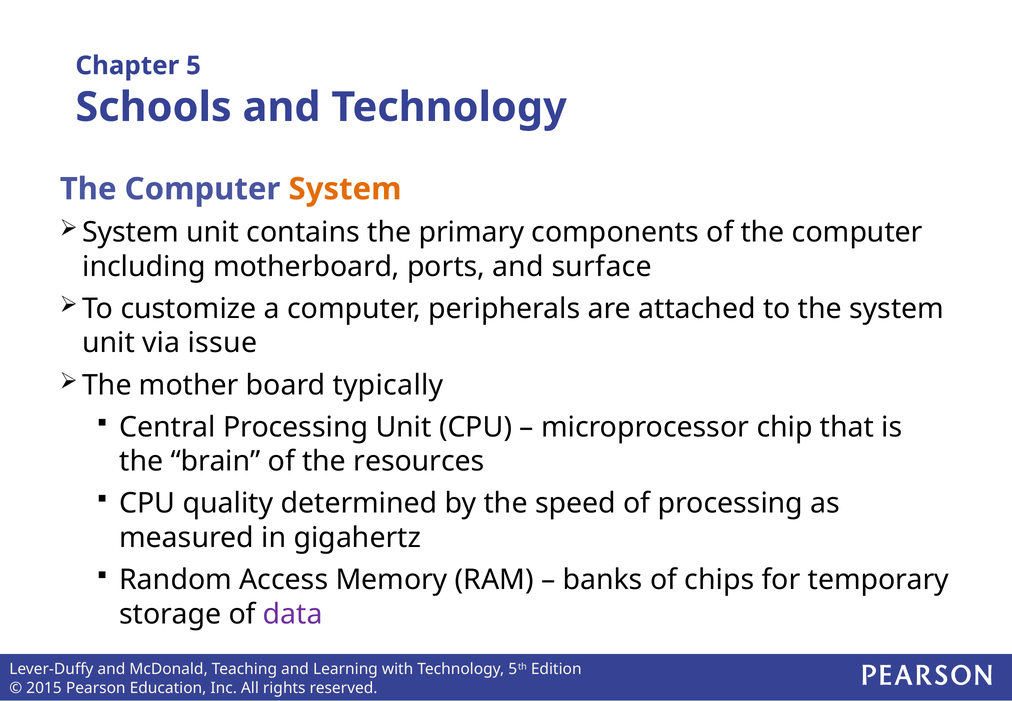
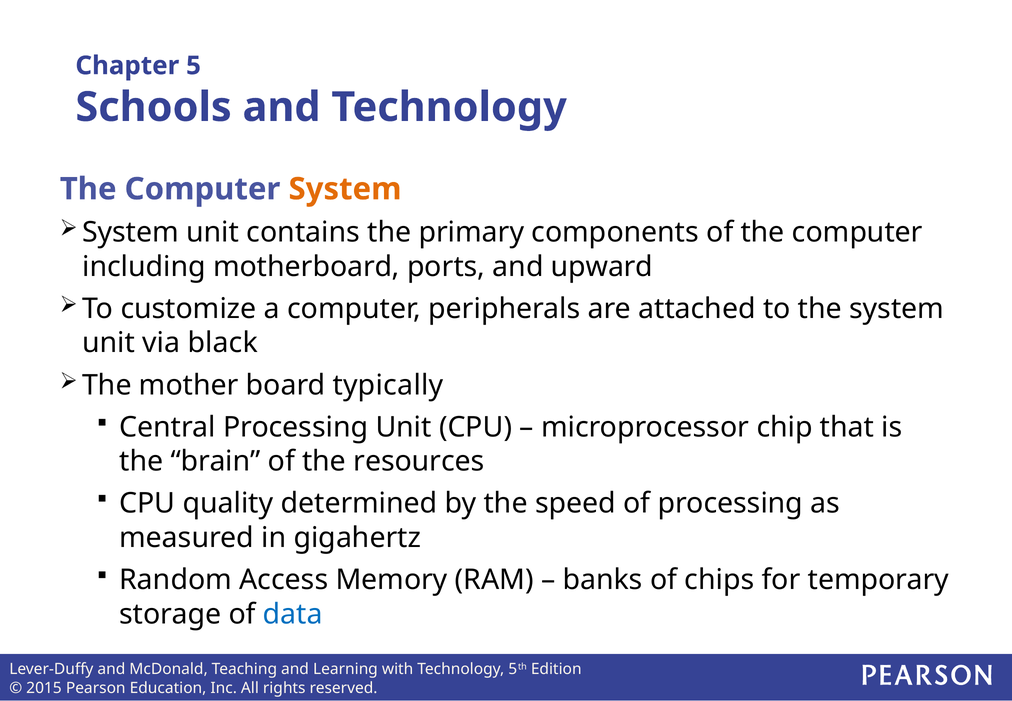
surface: surface -> upward
issue: issue -> black
data colour: purple -> blue
